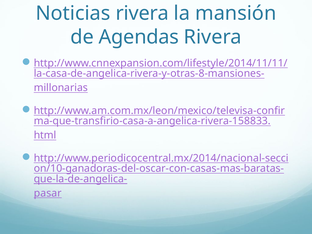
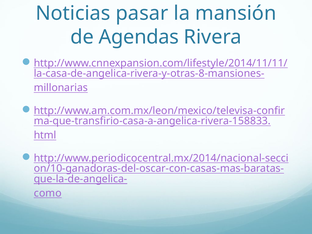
Noticias rivera: rivera -> pasar
pasar: pasar -> como
